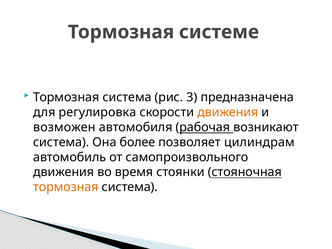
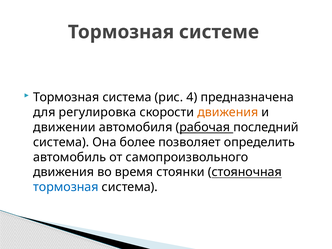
3: 3 -> 4
возможен: возможен -> движении
возникают: возникают -> последний
цилиндрам: цилиндрам -> определить
тормозная at (66, 187) colour: orange -> blue
